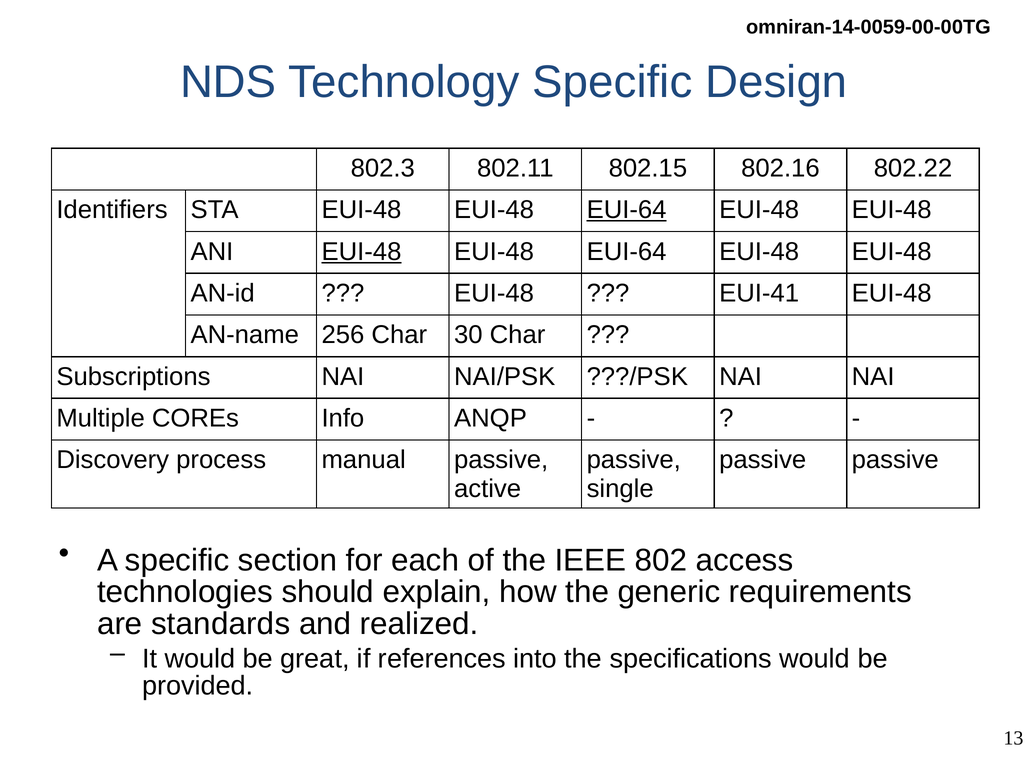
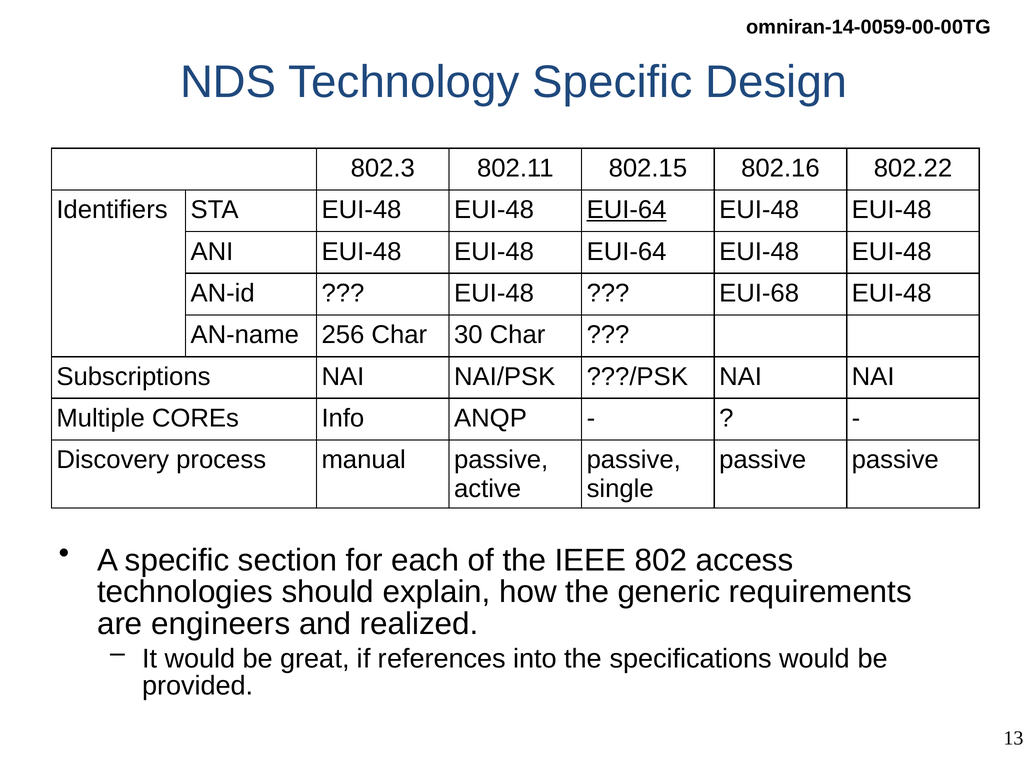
EUI-48 at (361, 252) underline: present -> none
EUI-41: EUI-41 -> EUI-68
standards: standards -> engineers
